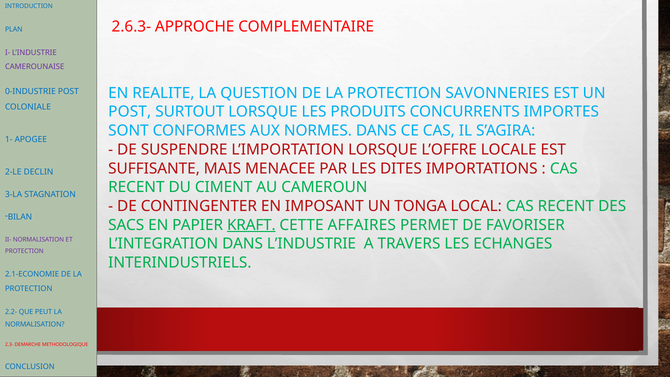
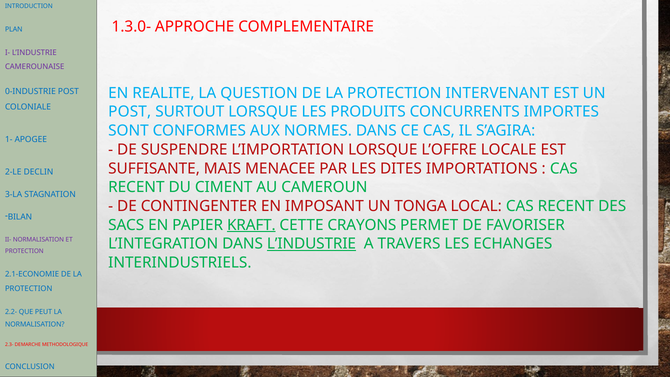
2.6.3-: 2.6.3- -> 1.3.0-
SAVONNERIES: SAVONNERIES -> INTERVENANT
AFFAIRES: AFFAIRES -> CRAYONS
L’INDUSTRIE at (311, 244) underline: none -> present
